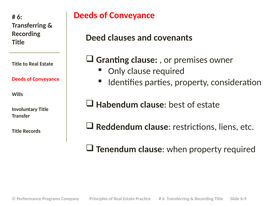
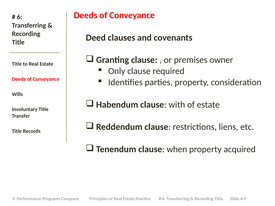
best: best -> with
property required: required -> acquired
